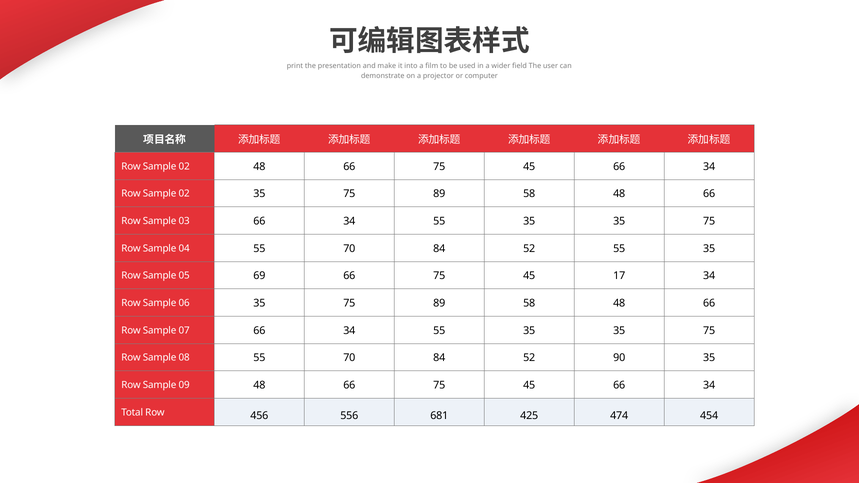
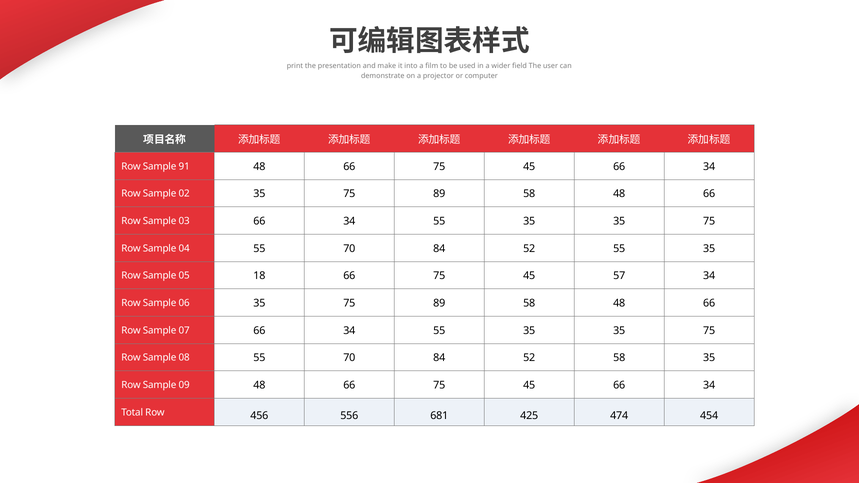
02 at (184, 166): 02 -> 91
69: 69 -> 18
17: 17 -> 57
52 90: 90 -> 58
